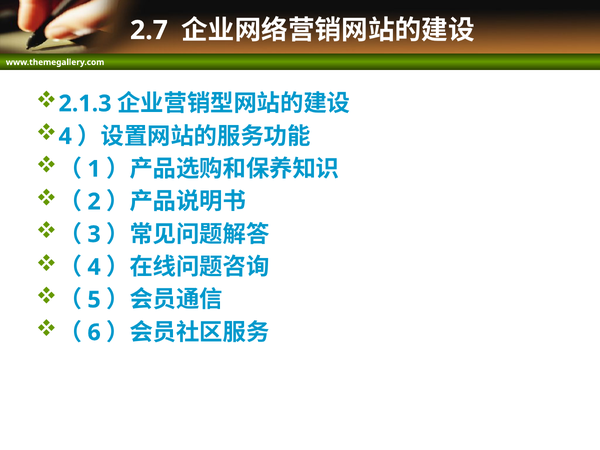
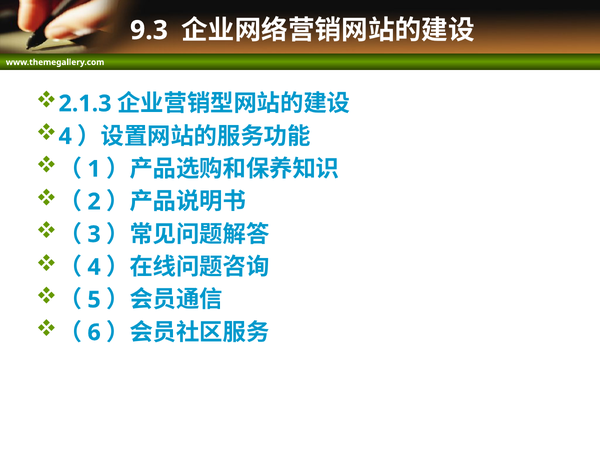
2.7: 2.7 -> 9.3
